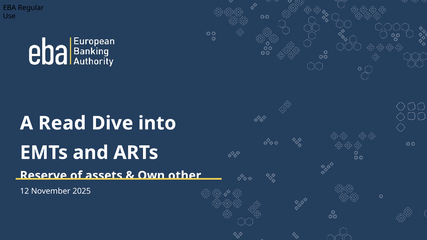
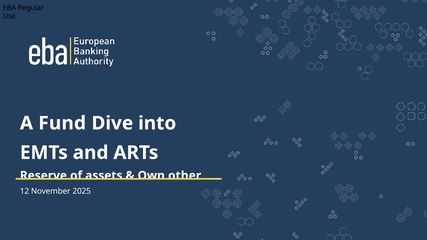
Read: Read -> Fund
